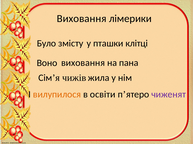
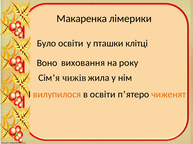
Виховання at (82, 19): Виховання -> Макаренка
Було змісту: змісту -> освіти
пана: пана -> року
чиженят colour: purple -> orange
